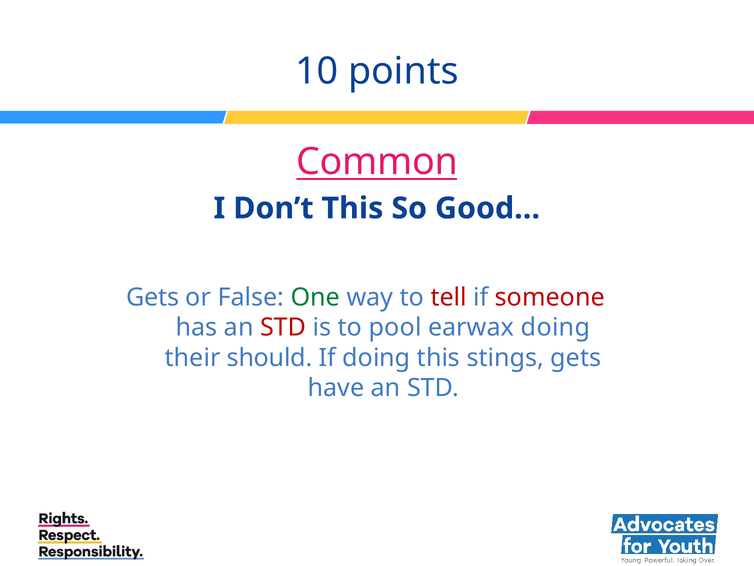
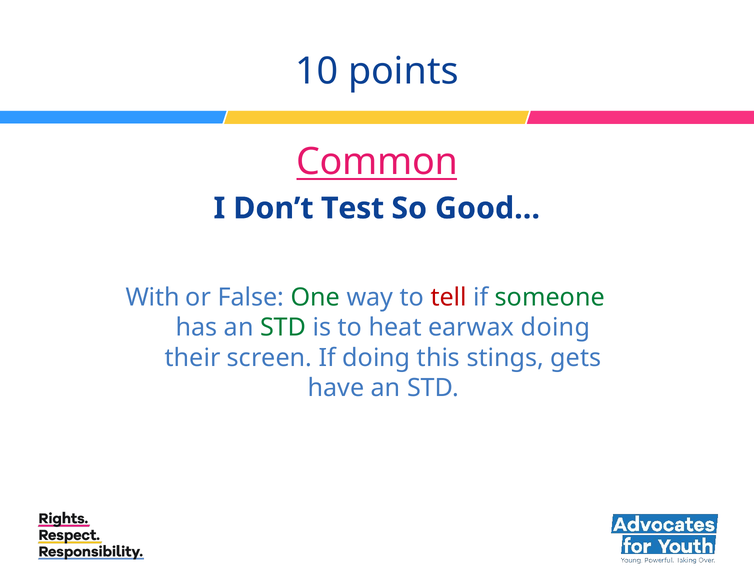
Don’t This: This -> Test
Gets at (153, 297): Gets -> With
someone colour: red -> green
STD at (283, 327) colour: red -> green
pool: pool -> heat
should: should -> screen
